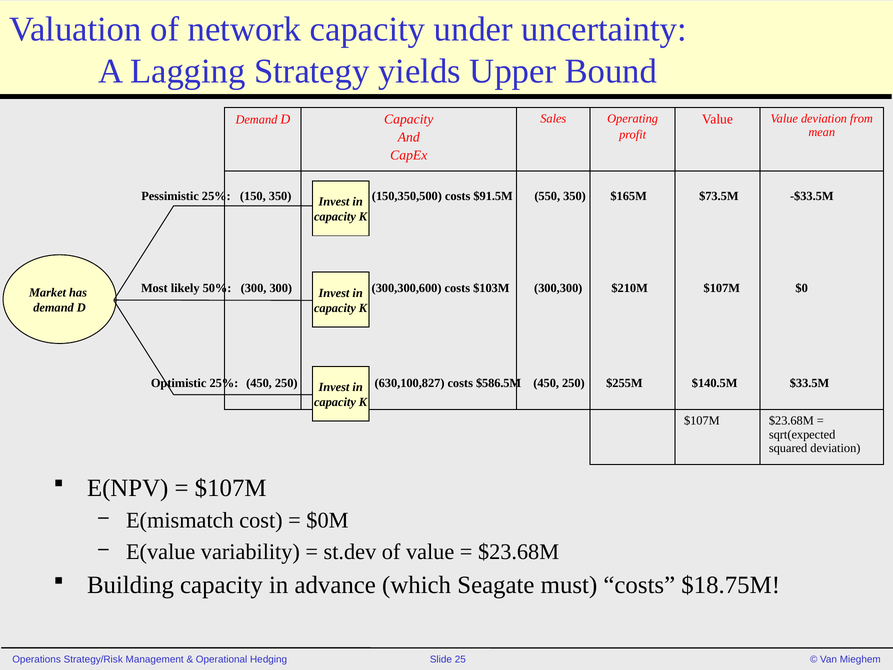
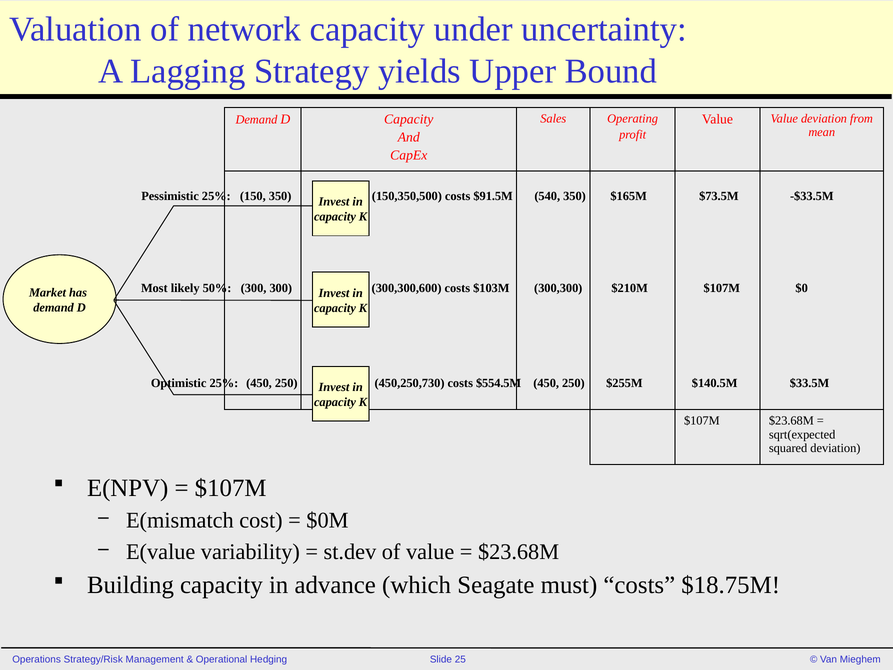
550: 550 -> 540
630,100,827: 630,100,827 -> 450,250,730
$586.5M: $586.5M -> $554.5M
